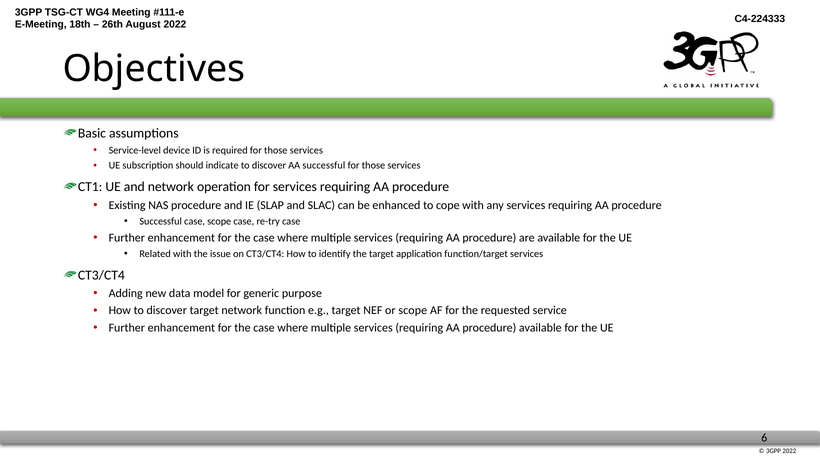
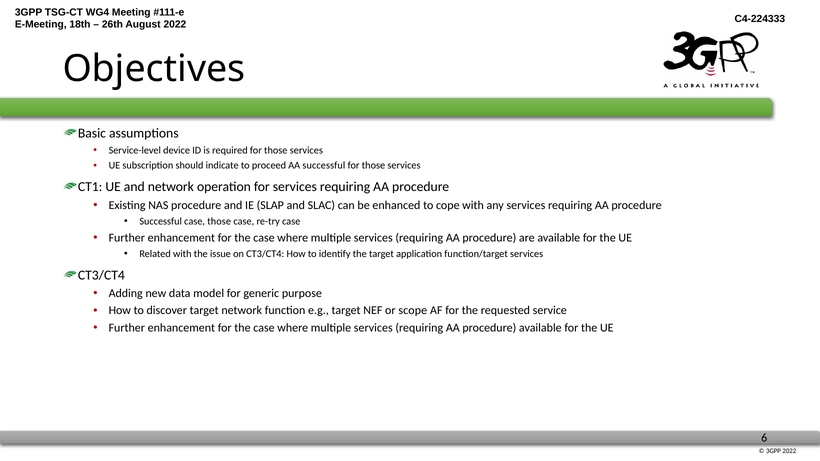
indicate to discover: discover -> proceed
case scope: scope -> those
